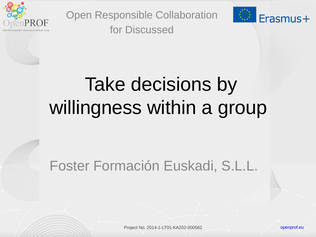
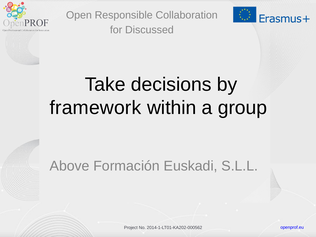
willingness: willingness -> framework
Foster: Foster -> Above
